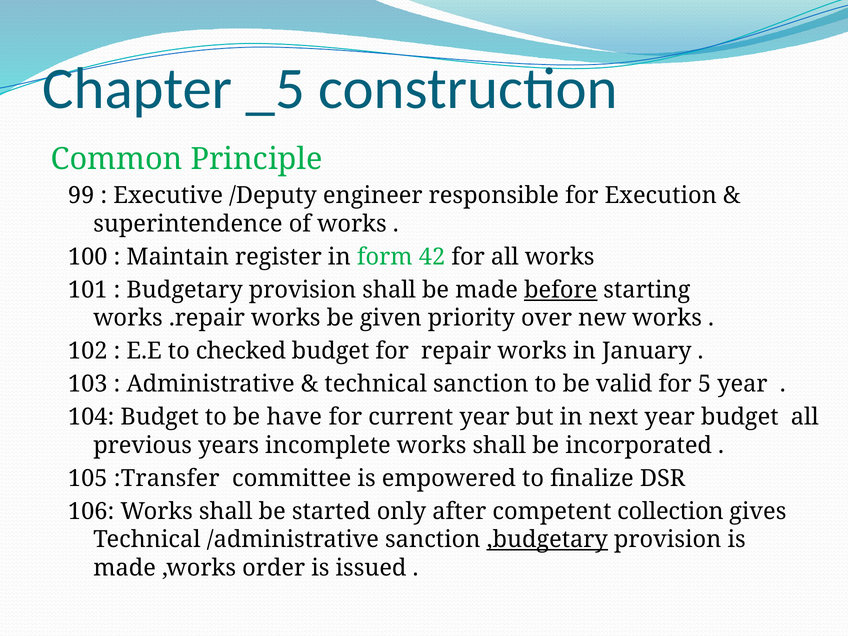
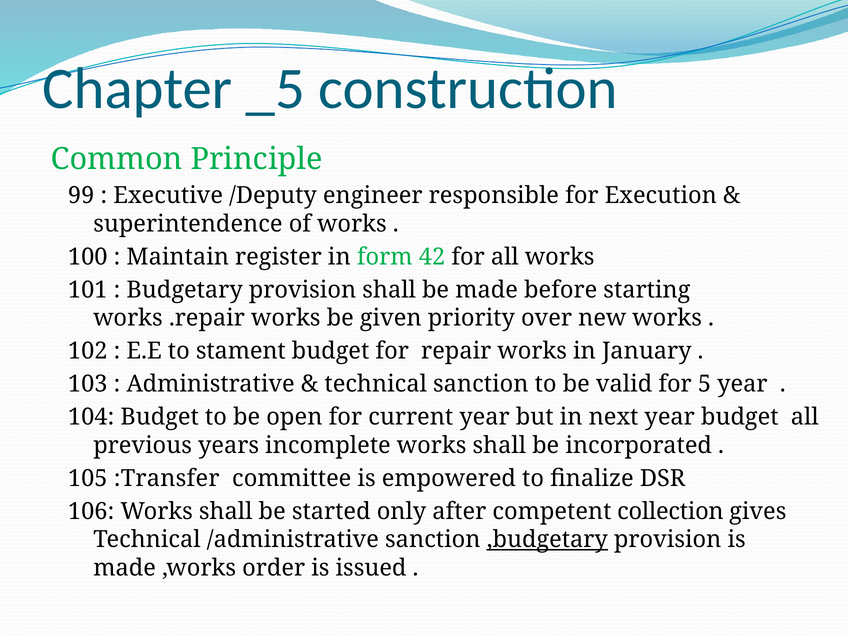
before underline: present -> none
checked: checked -> stament
have: have -> open
